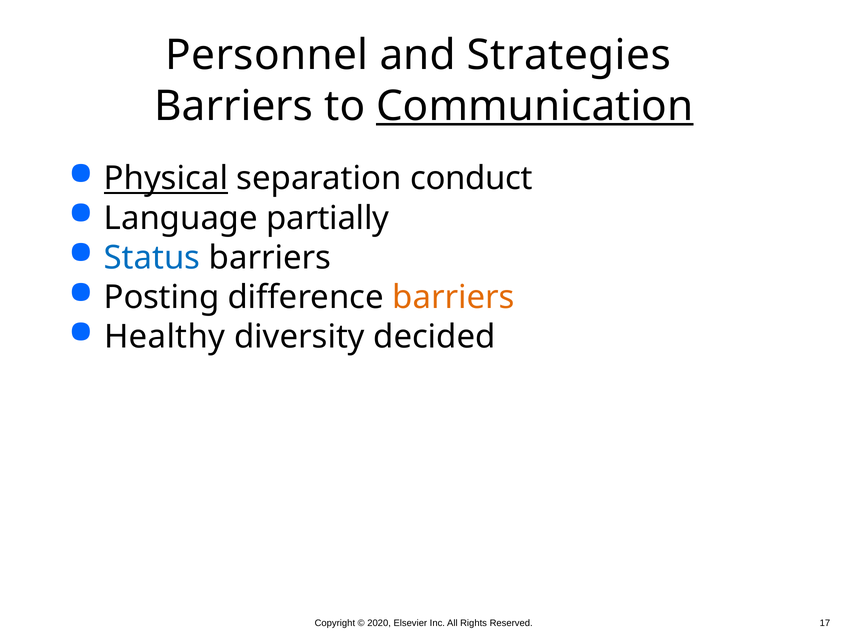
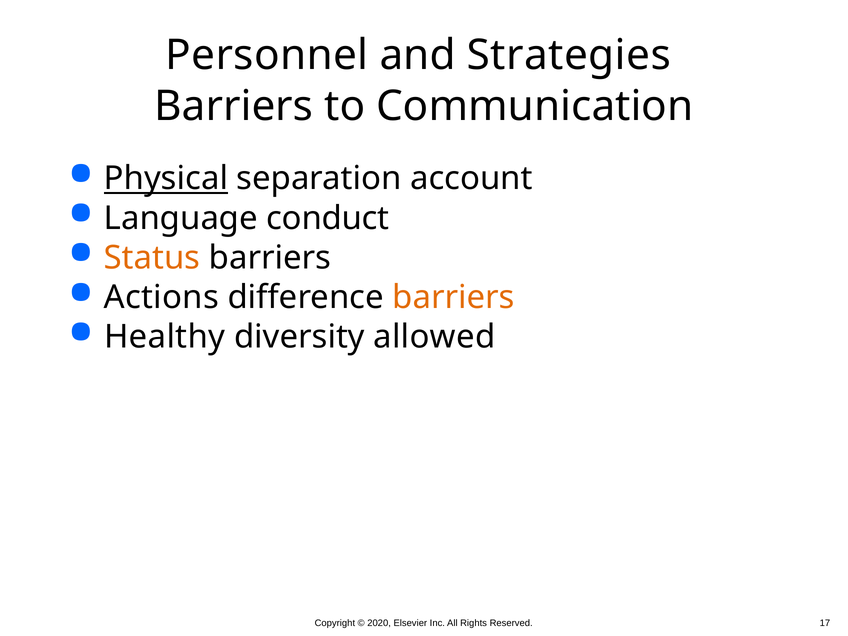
Communication underline: present -> none
conduct: conduct -> account
partially: partially -> conduct
Status colour: blue -> orange
Posting: Posting -> Actions
decided: decided -> allowed
